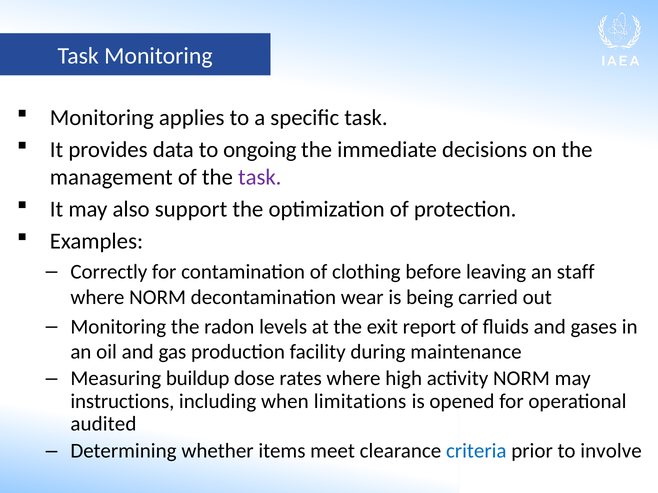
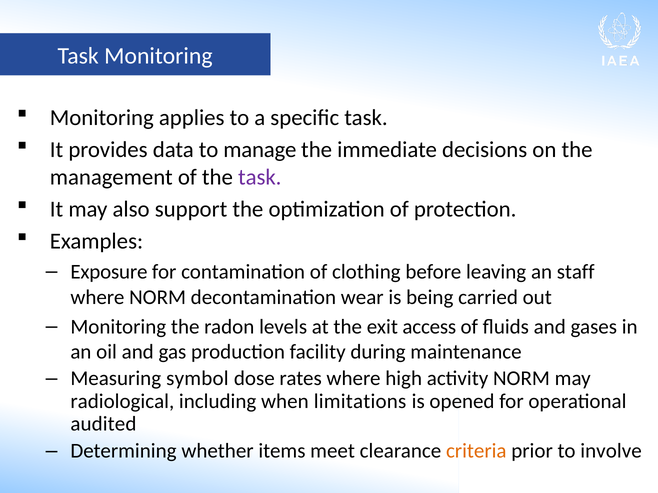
ongoing: ongoing -> manage
Correctly: Correctly -> Exposure
report: report -> access
buildup: buildup -> symbol
instructions: instructions -> radiological
criteria colour: blue -> orange
